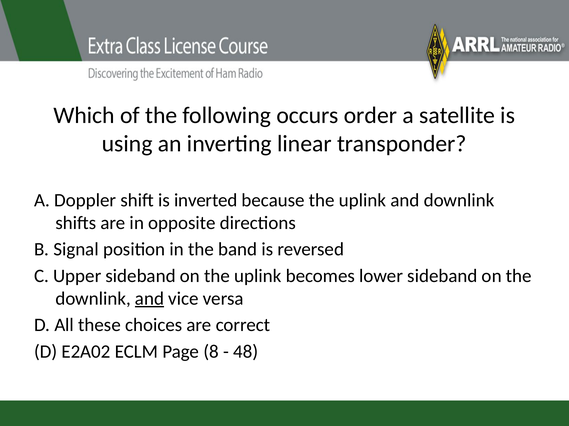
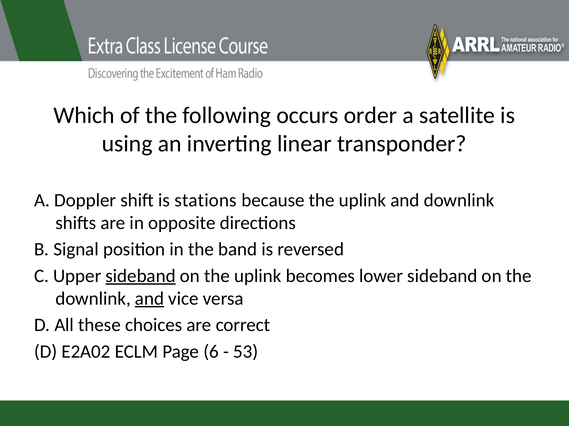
inverted: inverted -> stations
sideband at (141, 276) underline: none -> present
8: 8 -> 6
48: 48 -> 53
